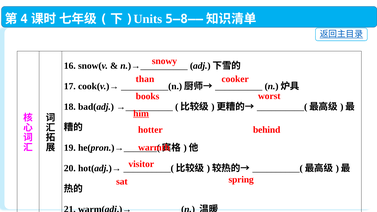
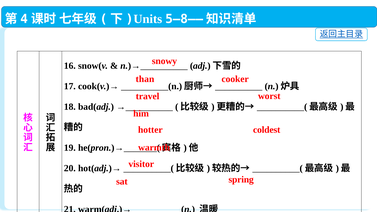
books: books -> travel
him underline: present -> none
behind: behind -> coldest
